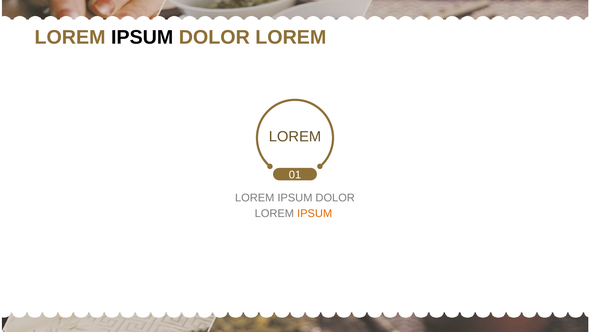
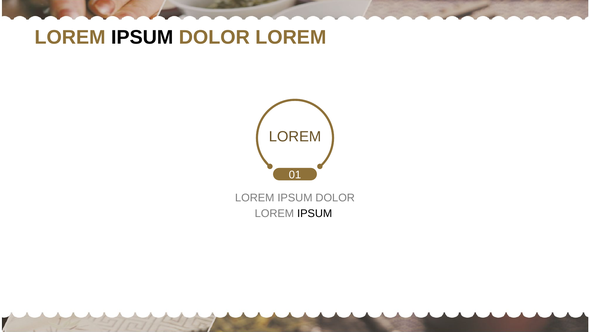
IPSUM at (315, 214) colour: orange -> black
